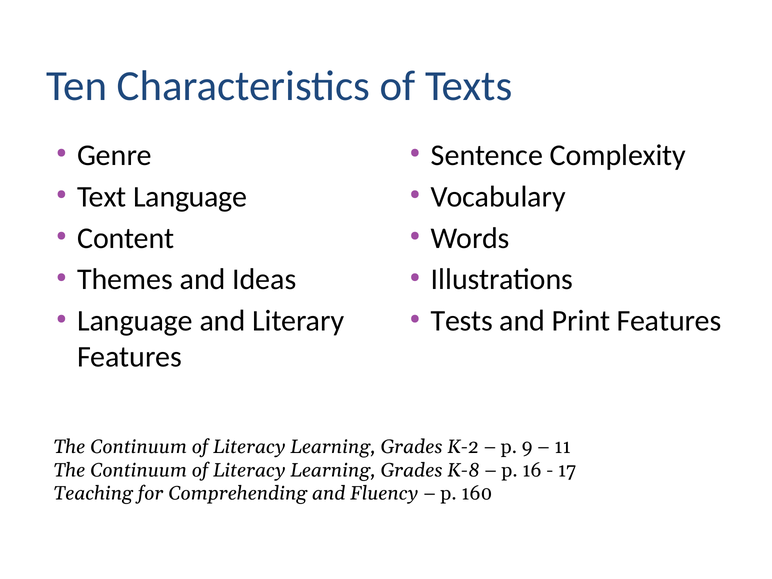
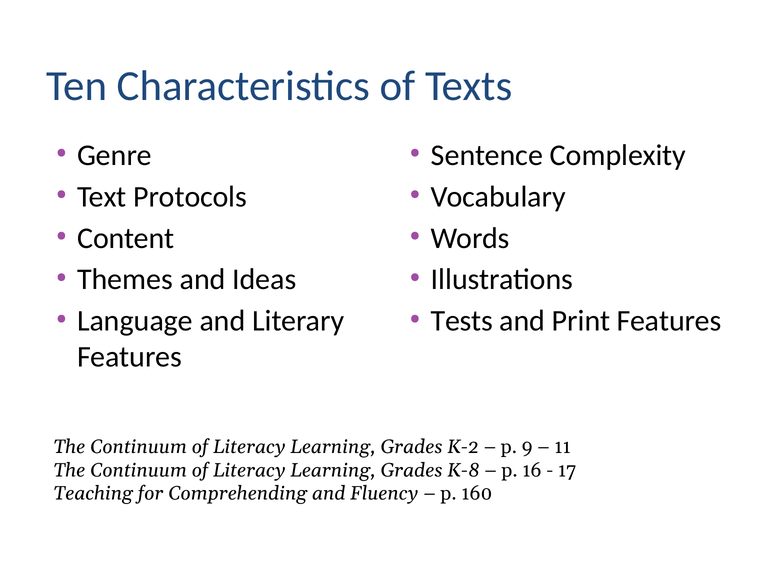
Text Language: Language -> Protocols
